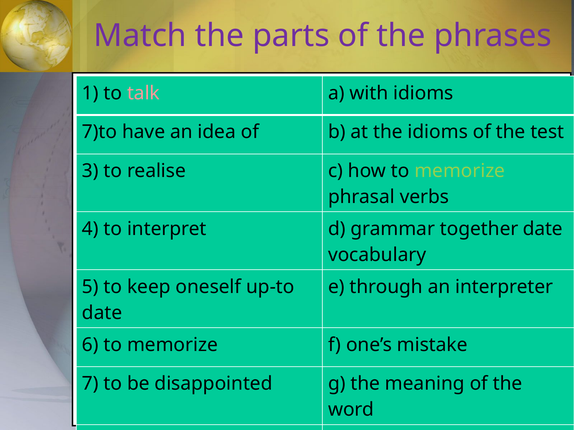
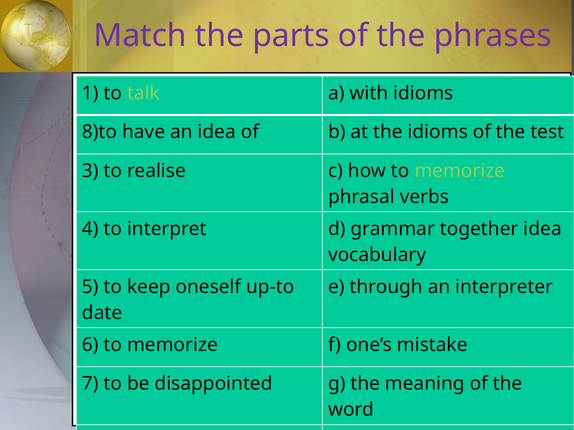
talk colour: pink -> light green
7)to: 7)to -> 8)to
together date: date -> idea
